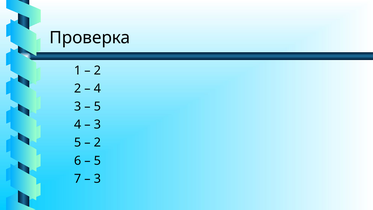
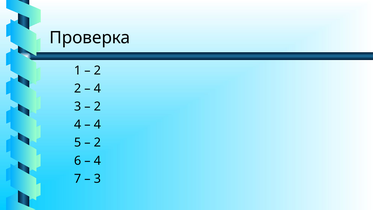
5 at (97, 106): 5 -> 2
3 at (97, 124): 3 -> 4
5 at (97, 161): 5 -> 4
